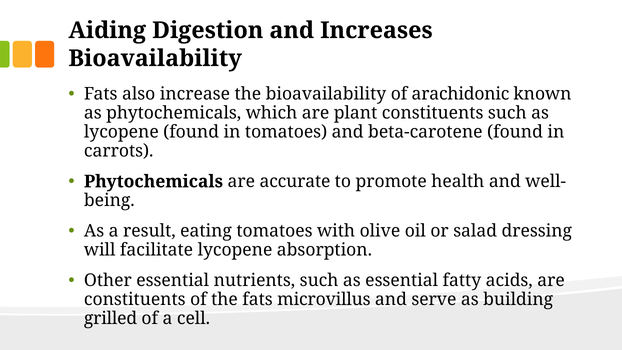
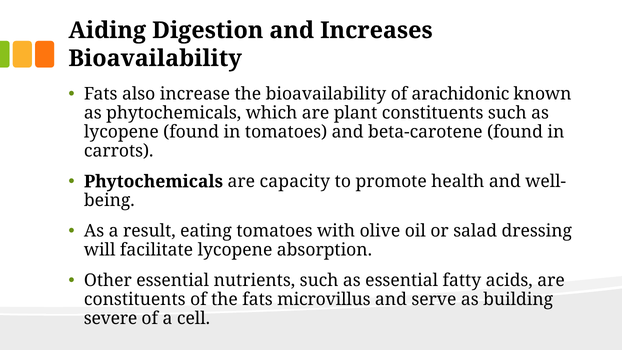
accurate: accurate -> capacity
grilled: grilled -> severe
